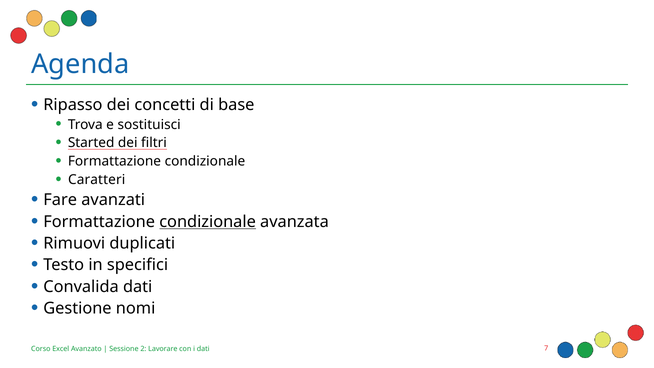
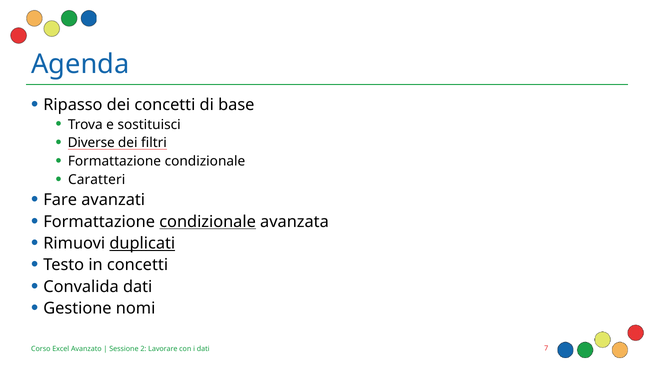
Started: Started -> Diverse
duplicati underline: none -> present
in specifici: specifici -> concetti
